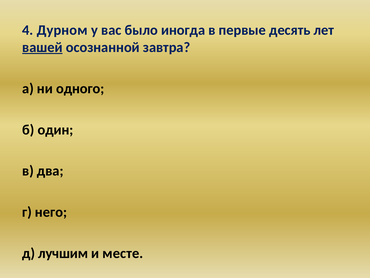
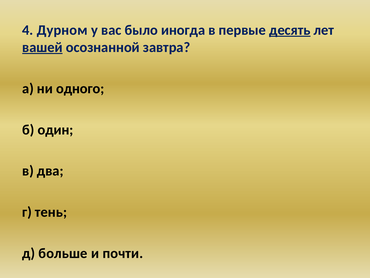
десять underline: none -> present
него: него -> тень
лучшим: лучшим -> больше
месте: месте -> почти
